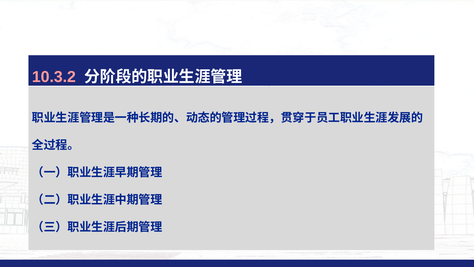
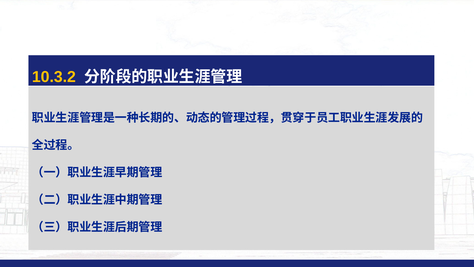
10.3.2 colour: pink -> yellow
